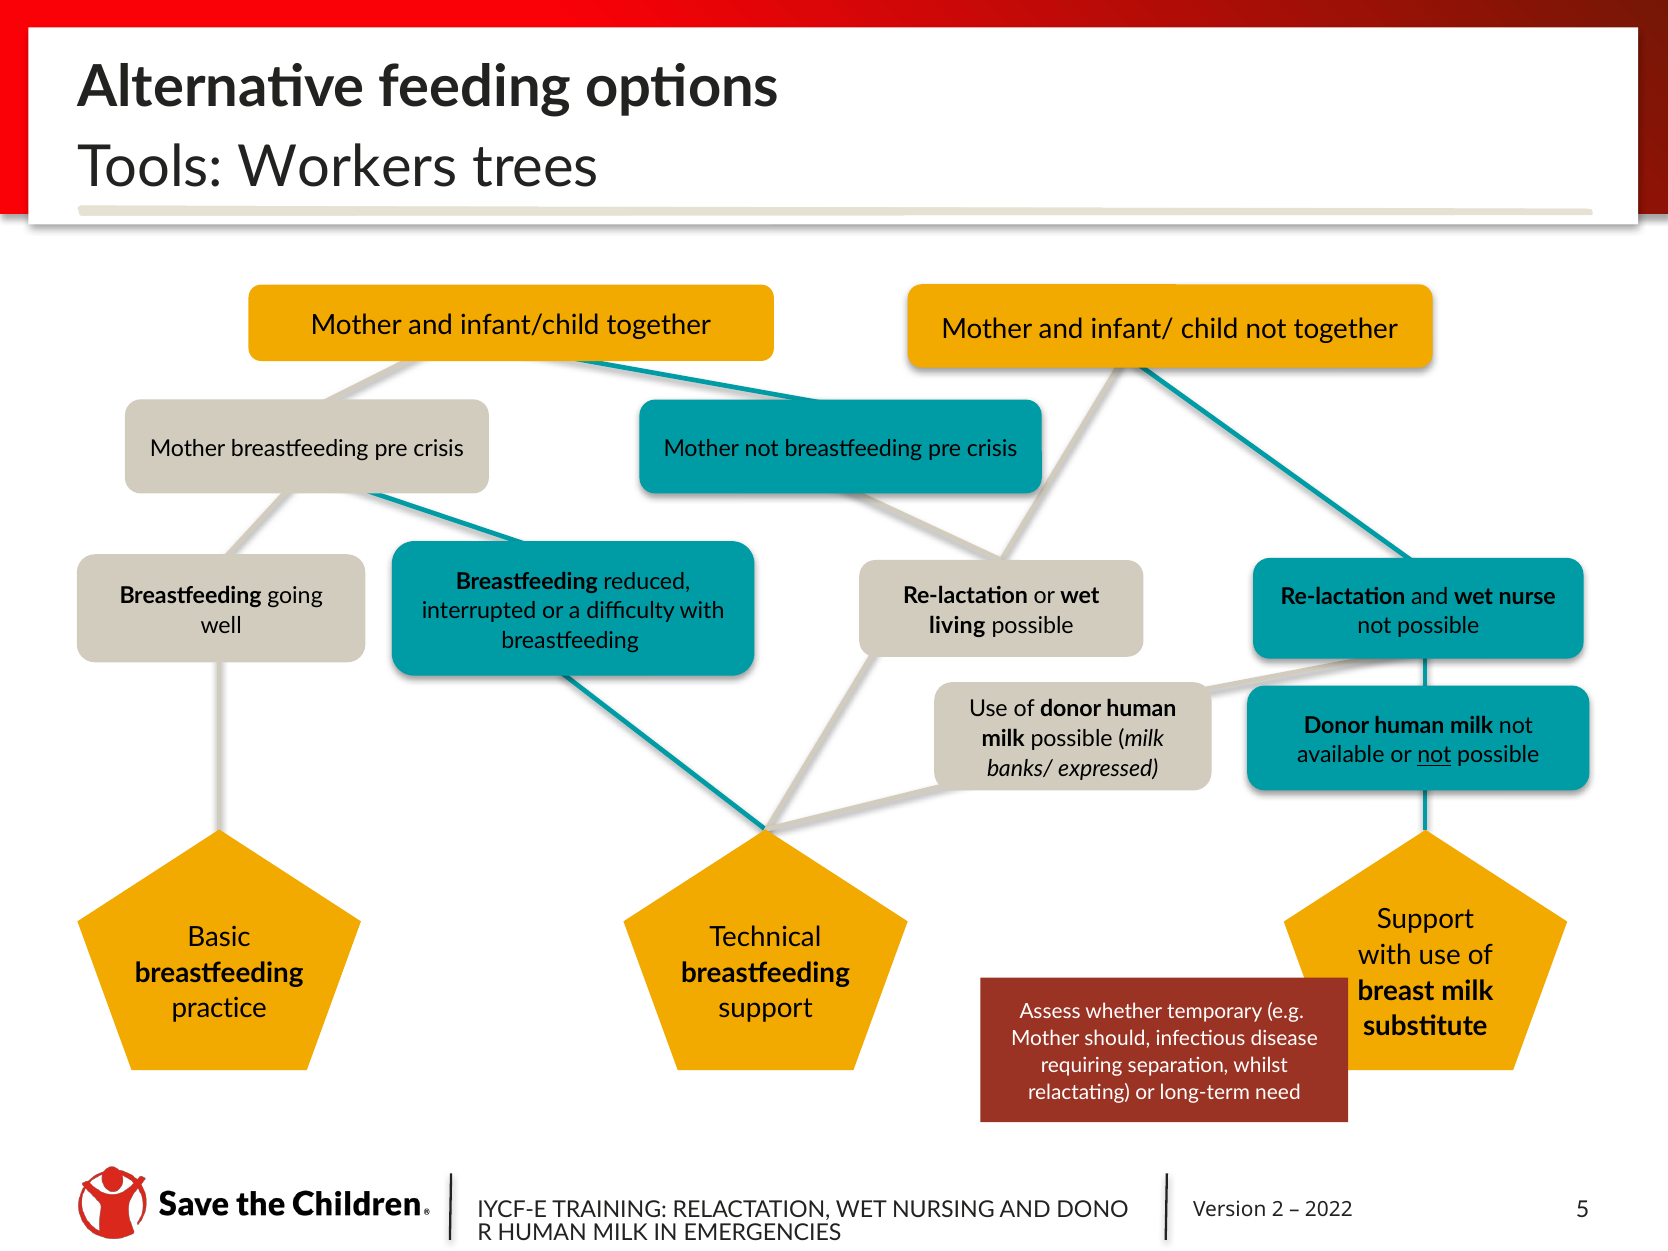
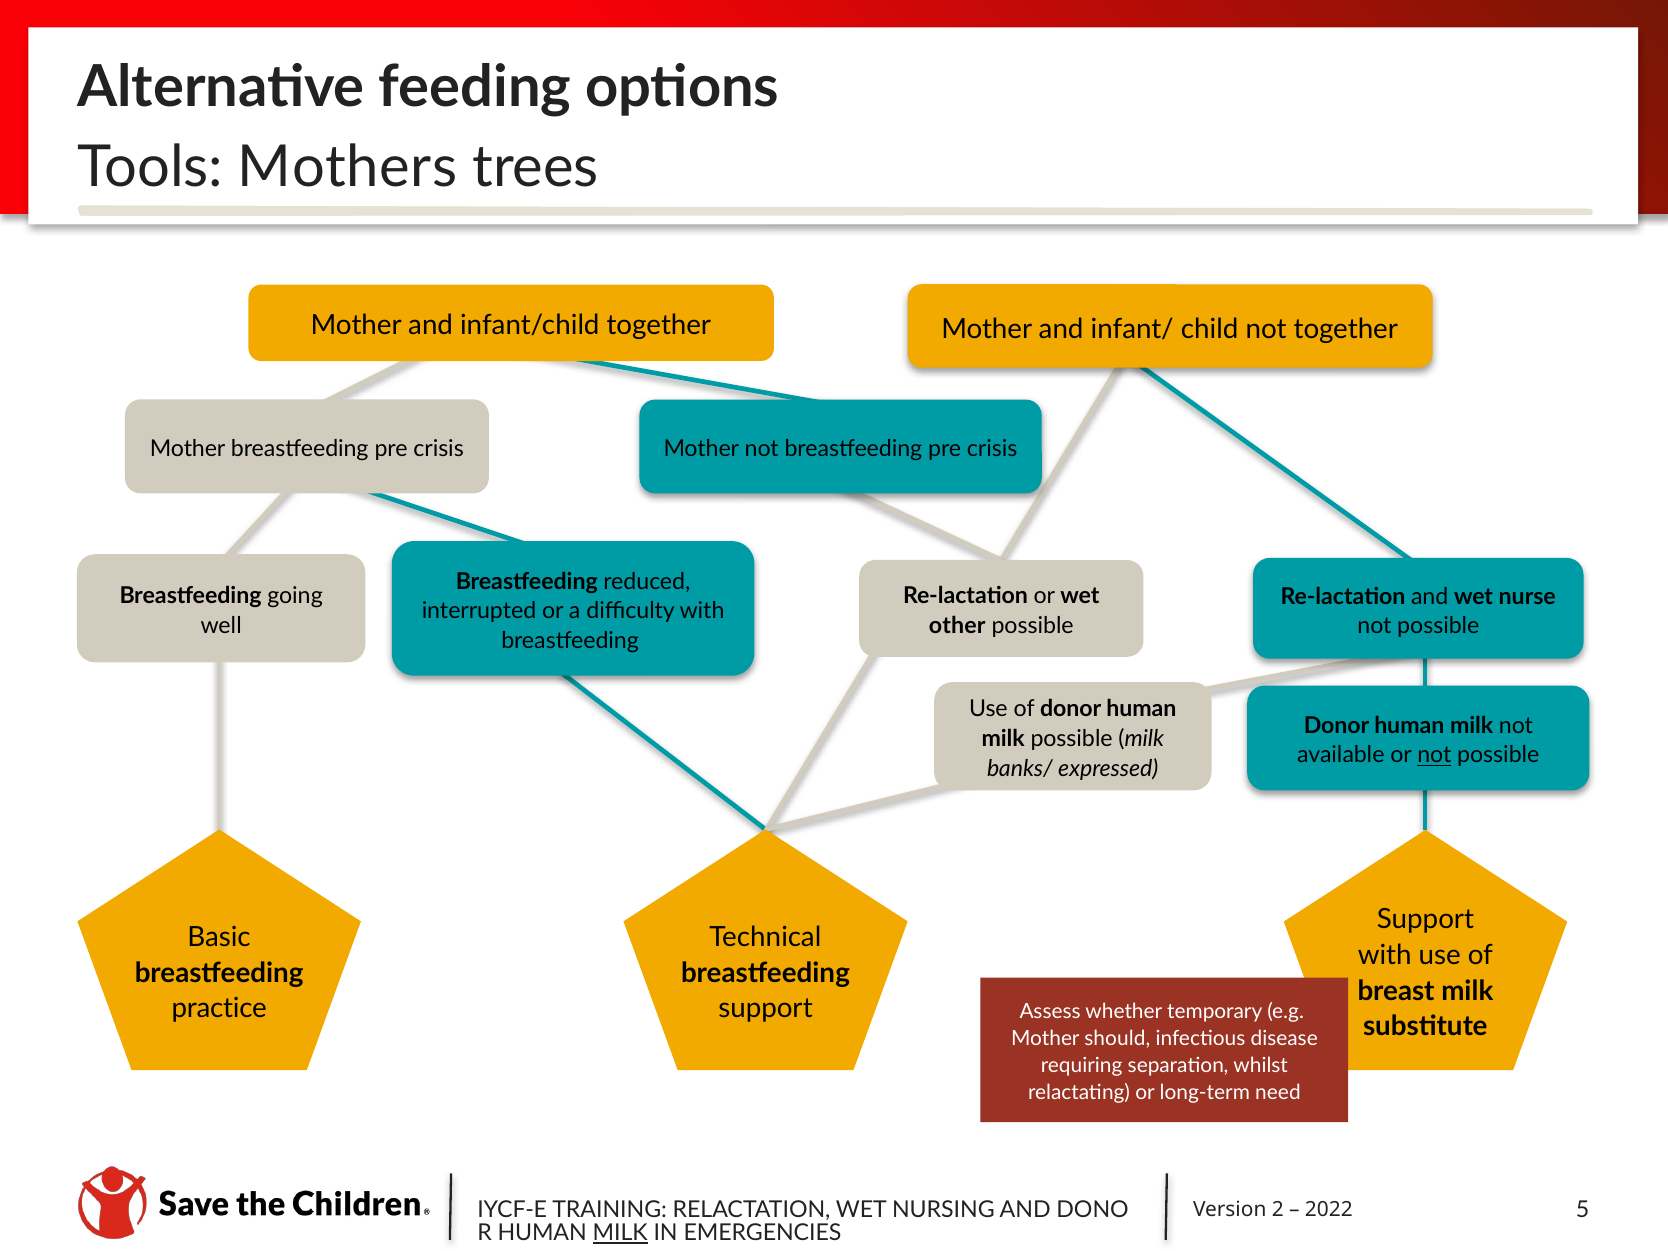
Workers: Workers -> Mothers
living: living -> other
MILK at (620, 1233) underline: none -> present
